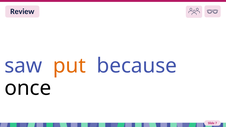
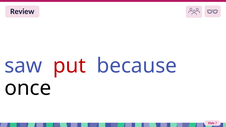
put colour: orange -> red
